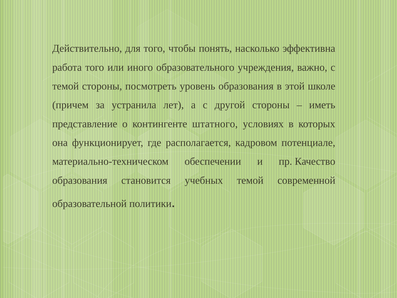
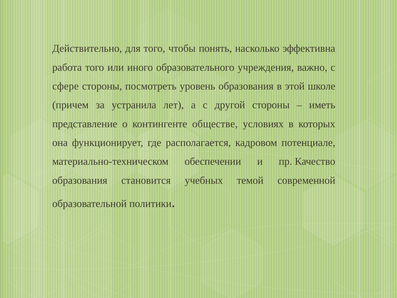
темой at (66, 86): темой -> сфере
штатного: штатного -> обществе
